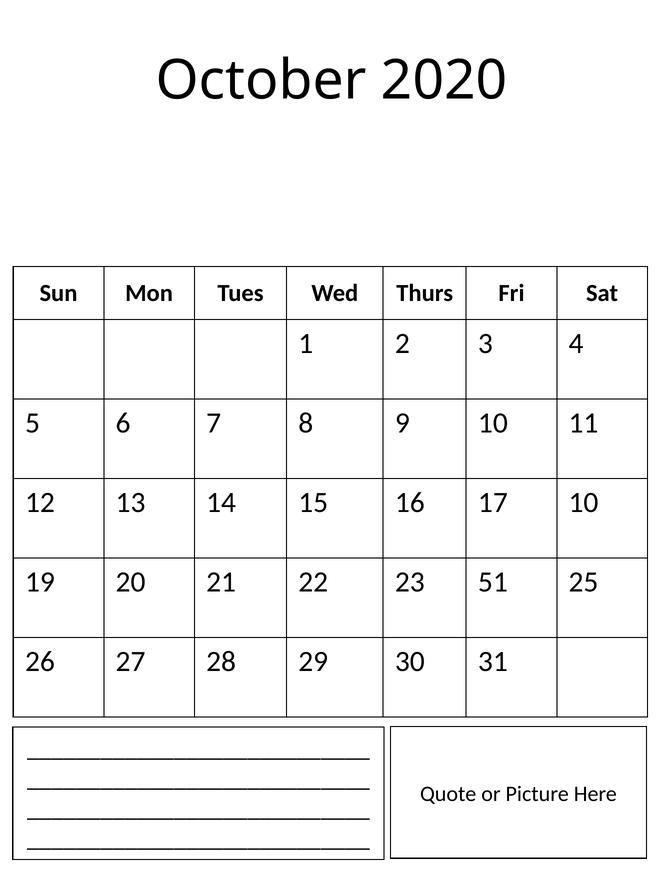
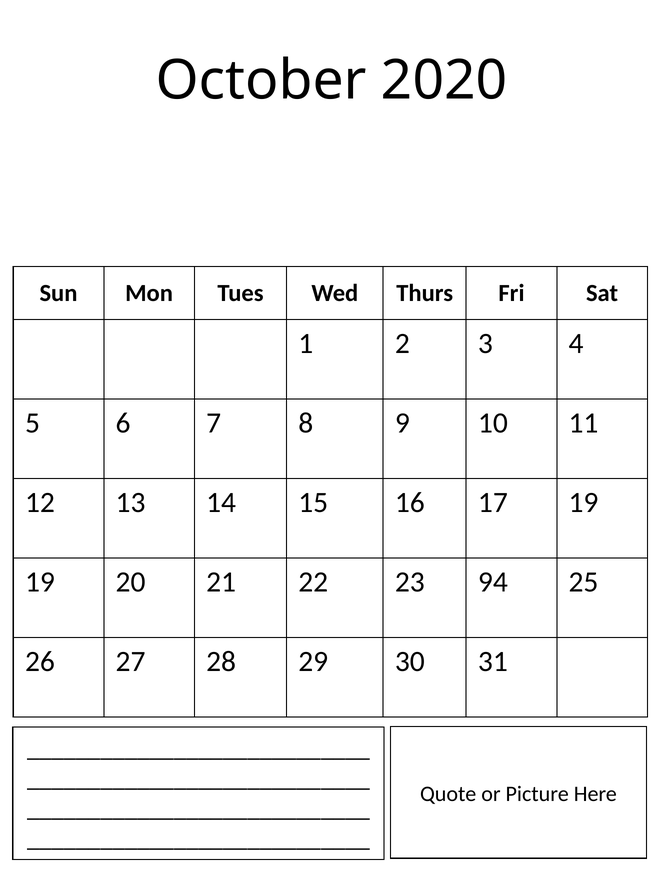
17 10: 10 -> 19
51: 51 -> 94
